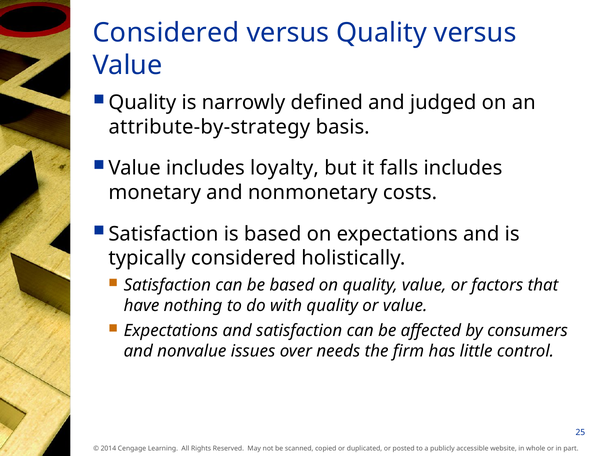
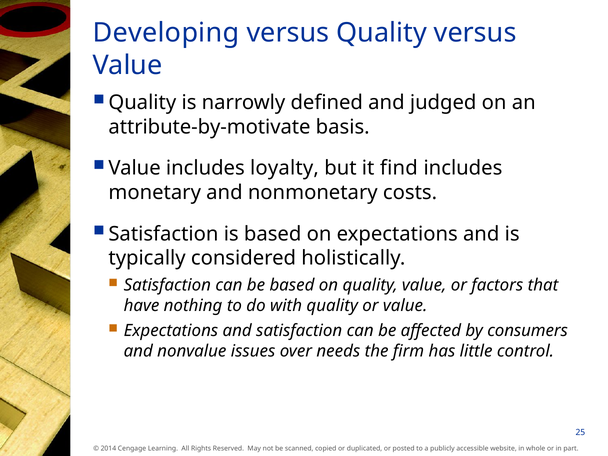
Considered at (166, 33): Considered -> Developing
attribute-by-strategy: attribute-by-strategy -> attribute-by-motivate
falls: falls -> find
